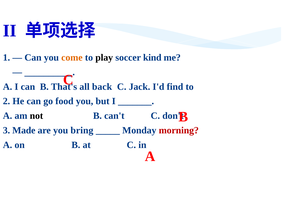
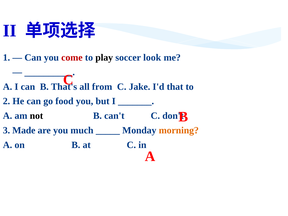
come colour: orange -> red
kind: kind -> look
back: back -> from
Jack: Jack -> Jake
find: find -> that
bring: bring -> much
morning colour: red -> orange
